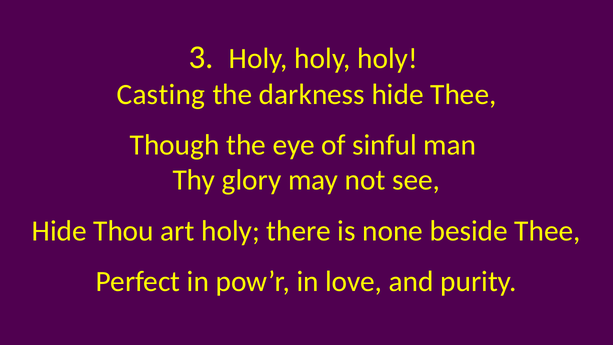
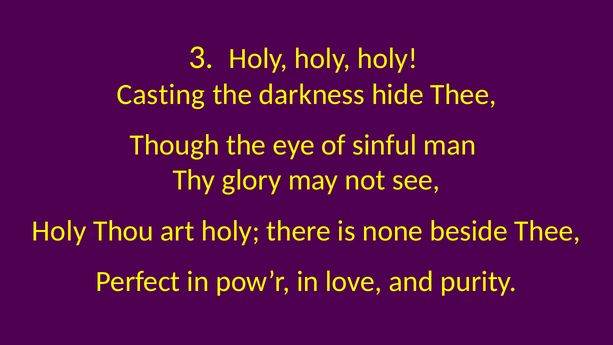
Hide at (59, 231): Hide -> Holy
